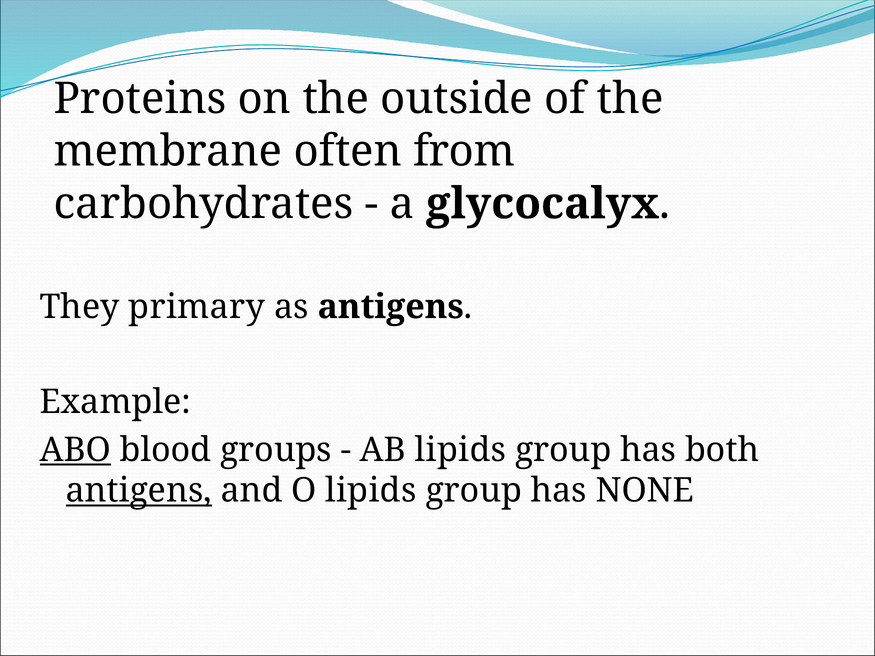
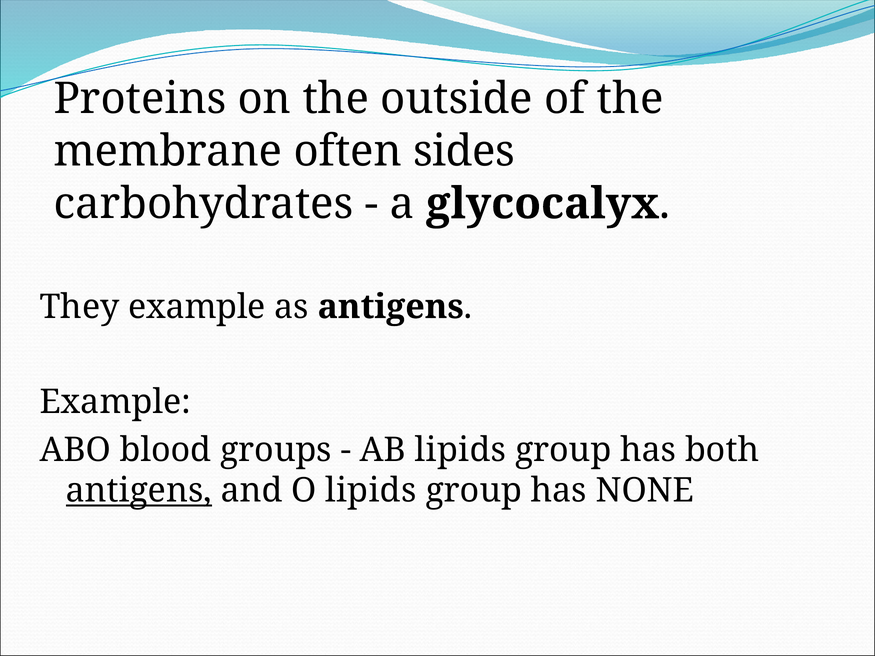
from: from -> sides
They primary: primary -> example
ABO underline: present -> none
